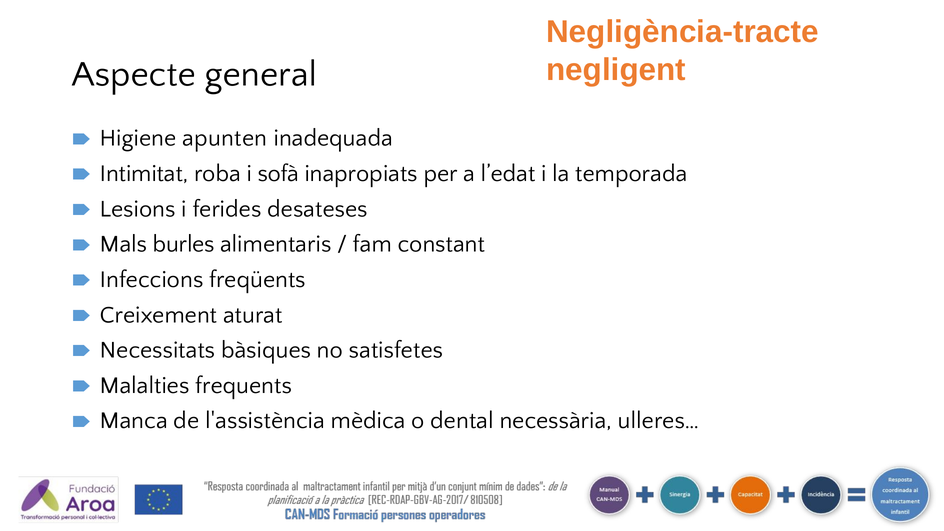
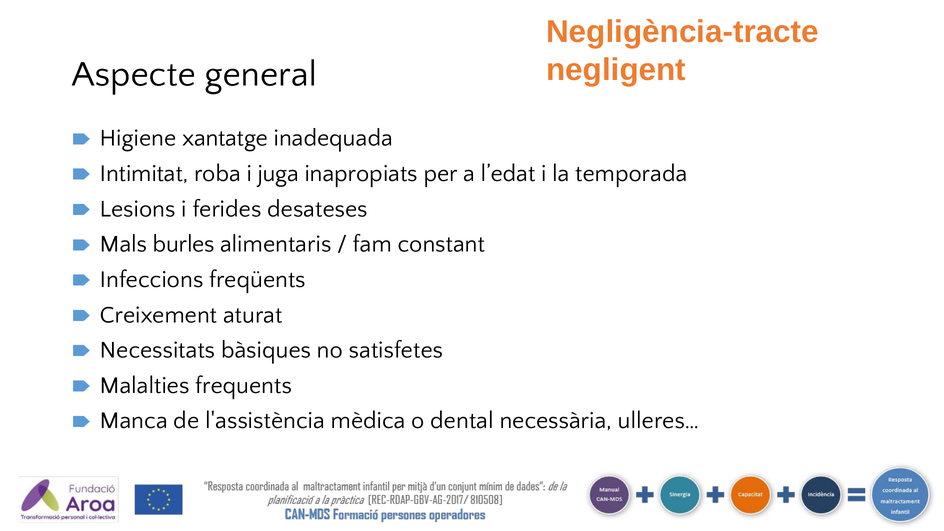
apunten: apunten -> xantatge
sofà: sofà -> juga
